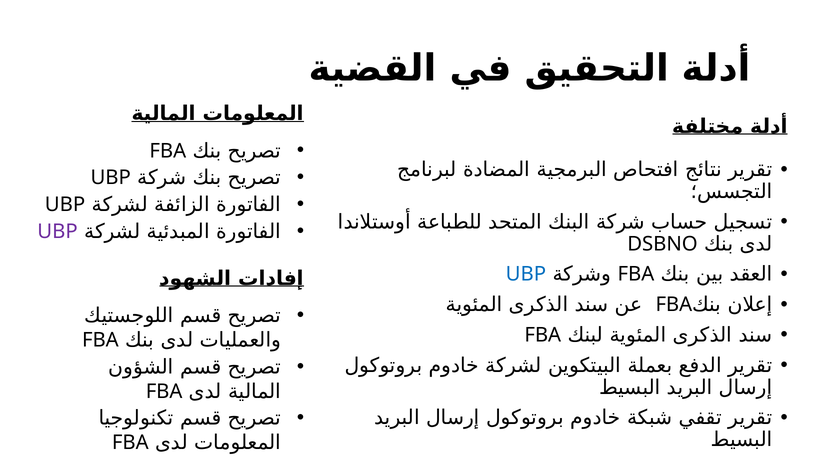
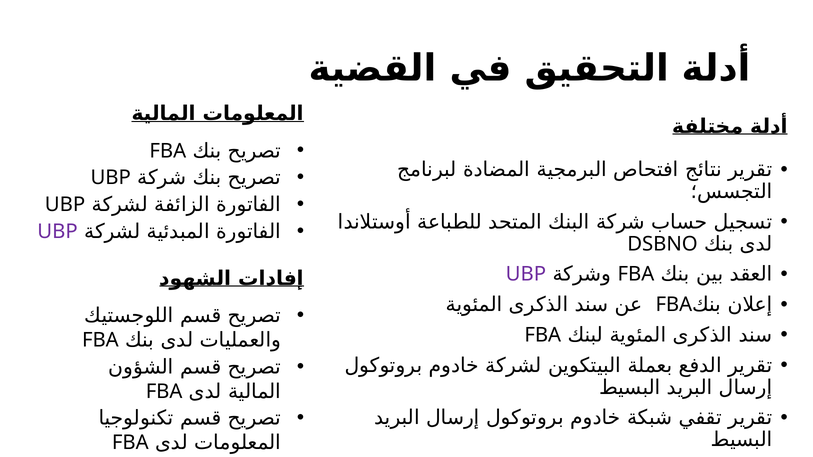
UBP at (526, 274) colour: blue -> purple
